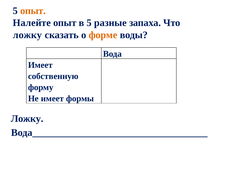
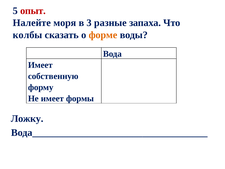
опыт at (33, 11) colour: orange -> red
Налейте опыт: опыт -> моря
в 5: 5 -> 3
ложку at (27, 35): ложку -> колбы
